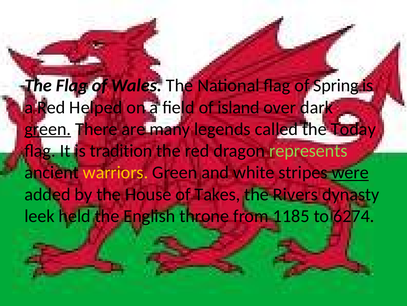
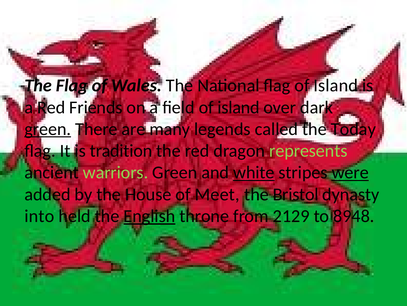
flag of Spring: Spring -> Island
Helped: Helped -> Friends
warriors colour: yellow -> light green
white underline: none -> present
Takes: Takes -> Meet
Rivers: Rivers -> Bristol
leek: leek -> into
English underline: none -> present
1185: 1185 -> 2129
6274: 6274 -> 8948
